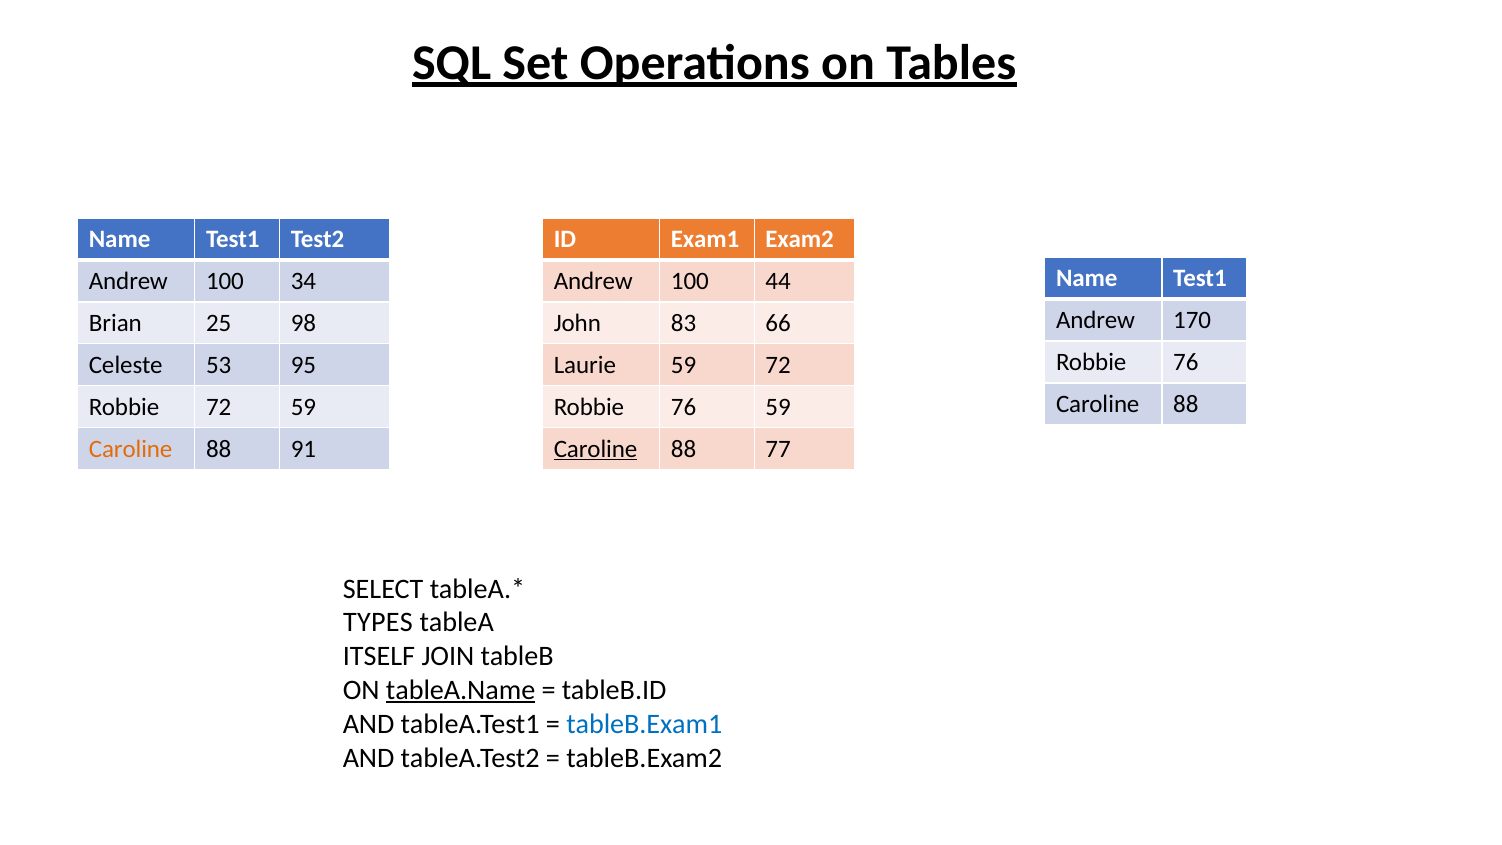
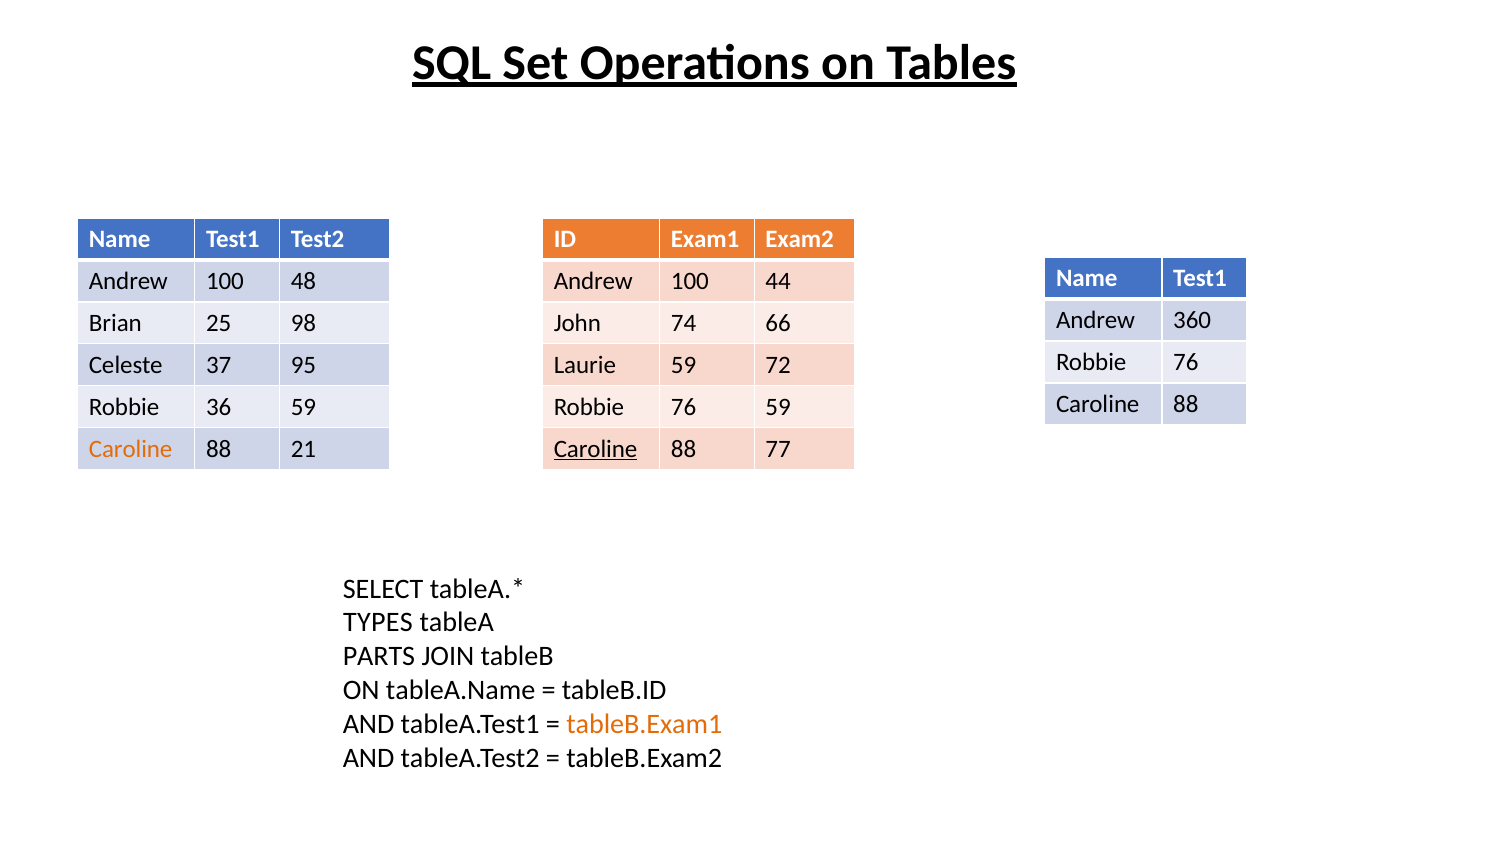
34: 34 -> 48
170: 170 -> 360
83: 83 -> 74
53: 53 -> 37
Robbie 72: 72 -> 36
91: 91 -> 21
ITSELF: ITSELF -> PARTS
tableA.Name underline: present -> none
tableB.Exam1 colour: blue -> orange
